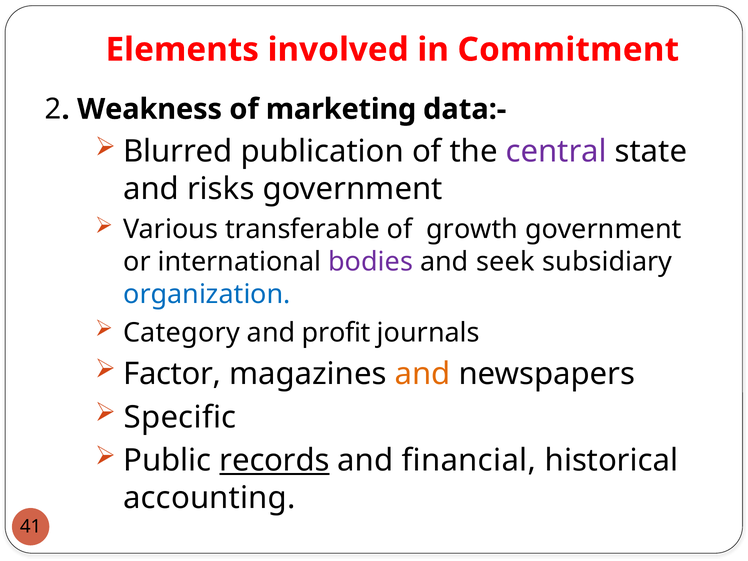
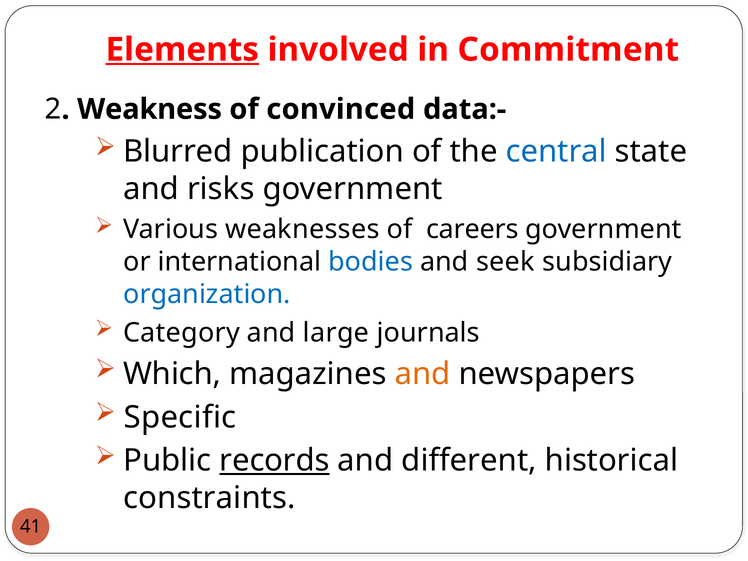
Elements underline: none -> present
marketing: marketing -> convinced
central colour: purple -> blue
transferable: transferable -> weaknesses
growth: growth -> careers
bodies colour: purple -> blue
profit: profit -> large
Factor: Factor -> Which
financial: financial -> different
accounting: accounting -> constraints
